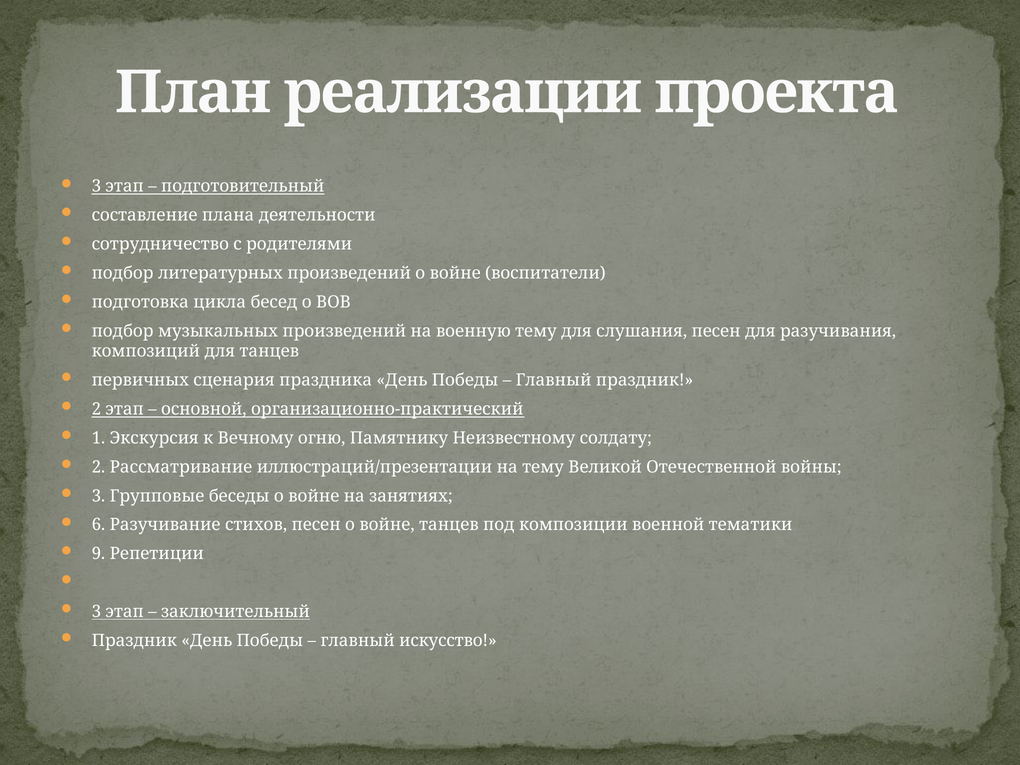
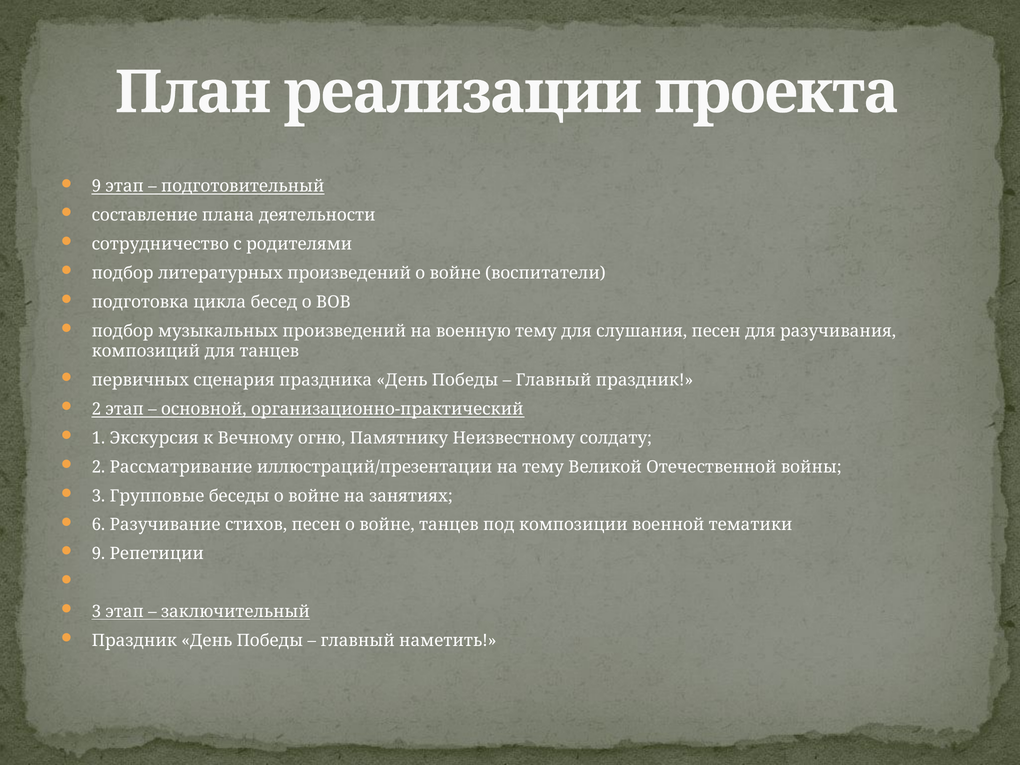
3 at (96, 186): 3 -> 9
искусство: искусство -> наметить
